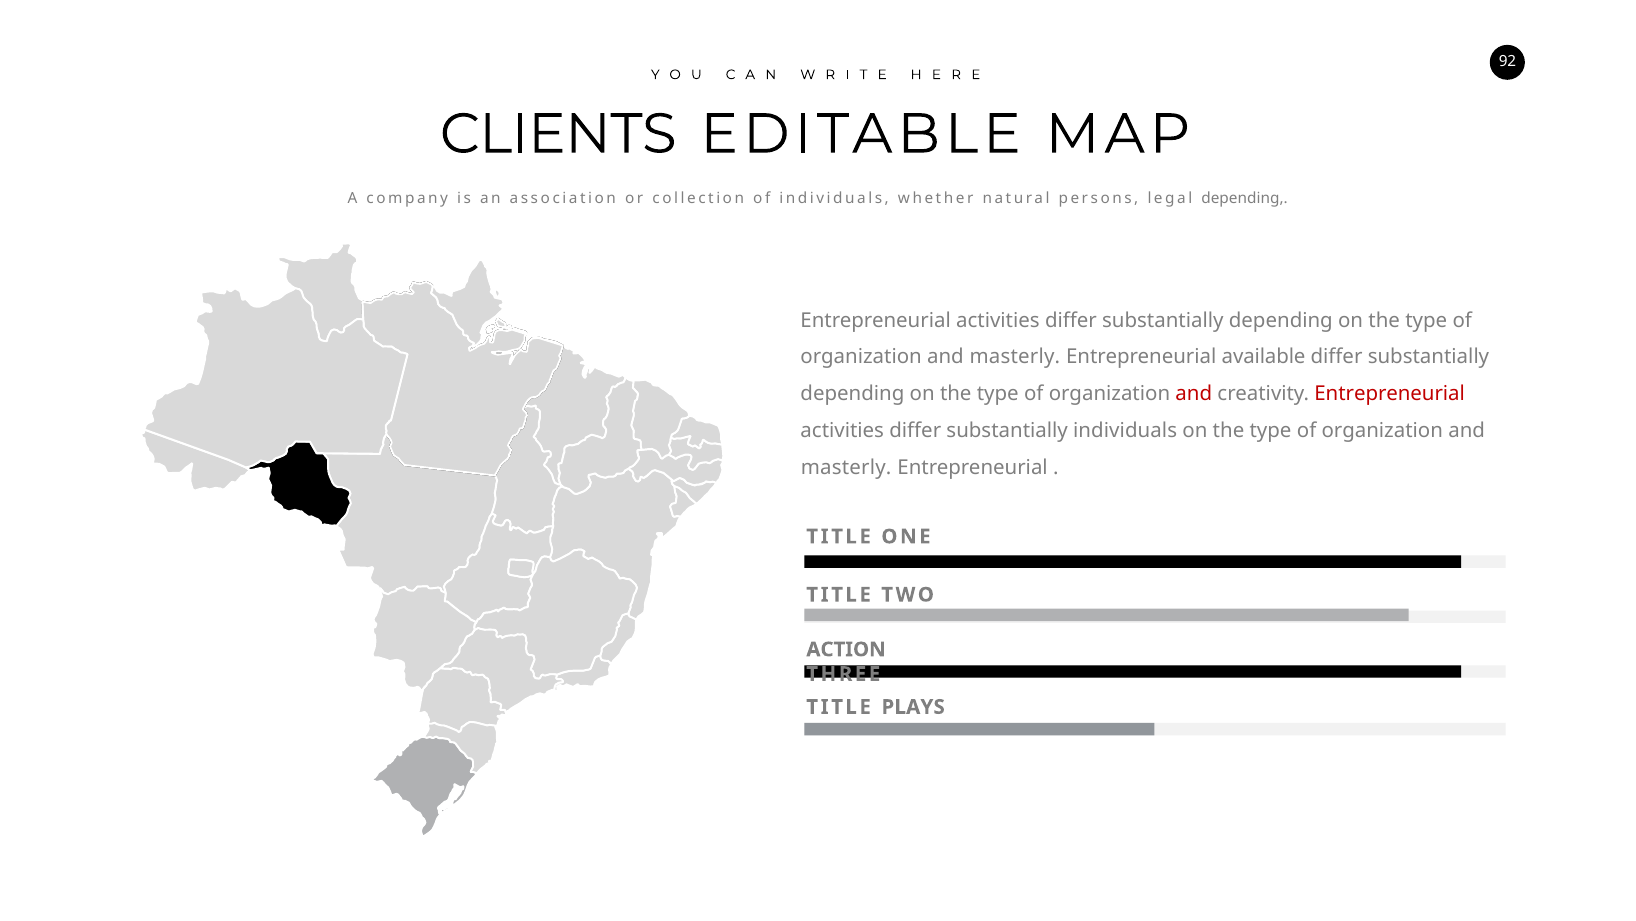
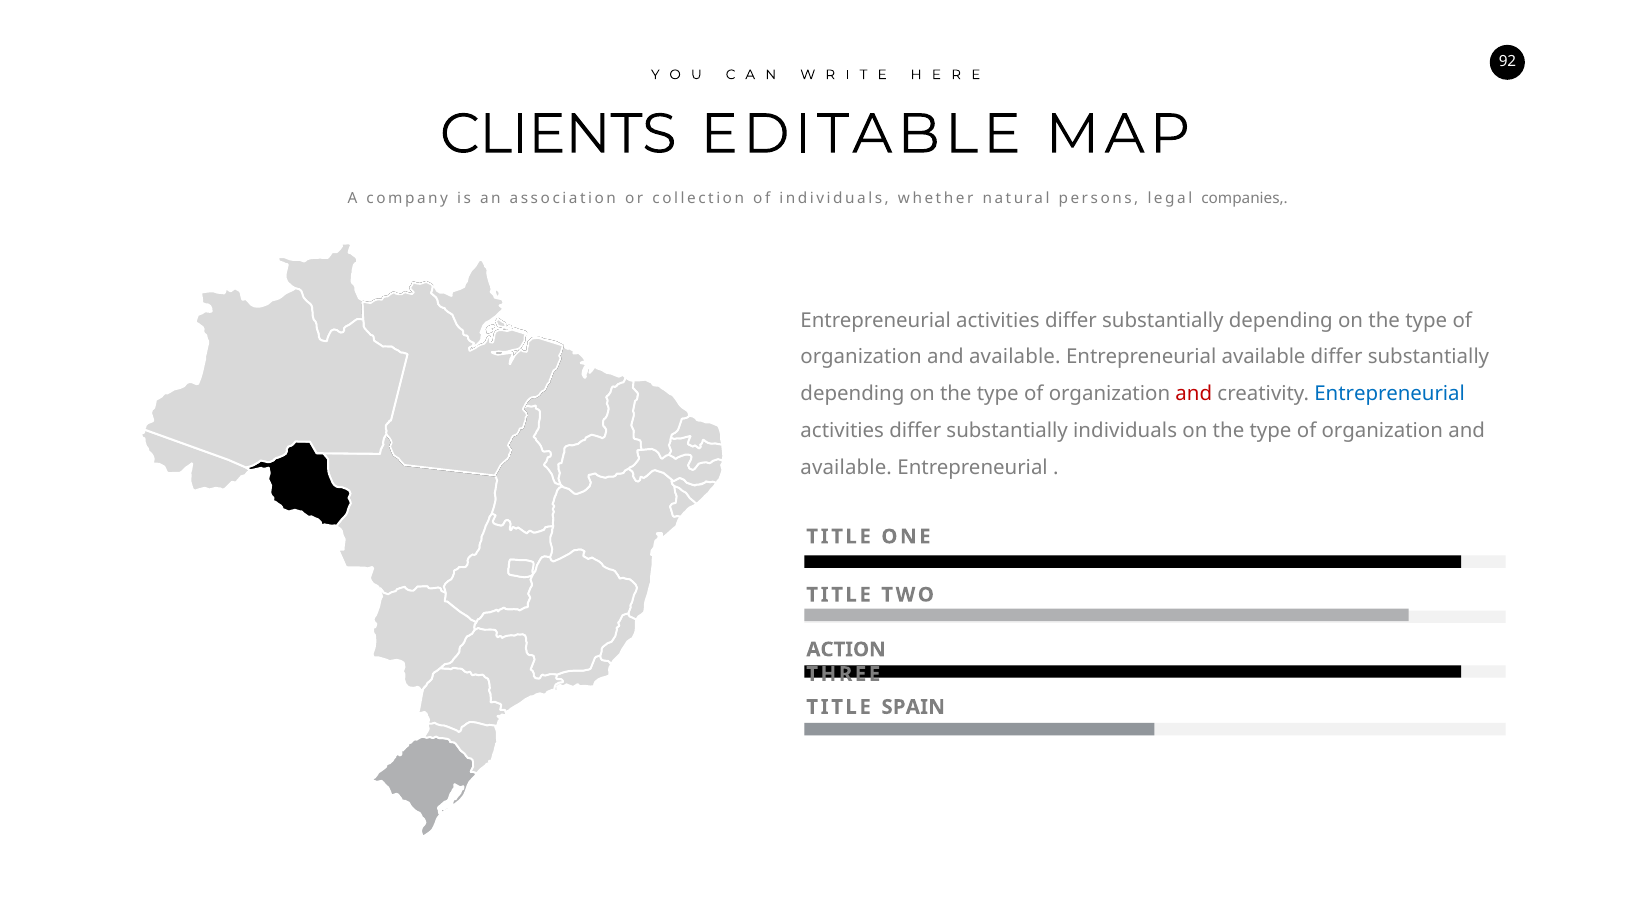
legal depending: depending -> companies
masterly at (1015, 357): masterly -> available
Entrepreneurial at (1390, 394) colour: red -> blue
masterly at (846, 467): masterly -> available
PLAYS: PLAYS -> SPAIN
